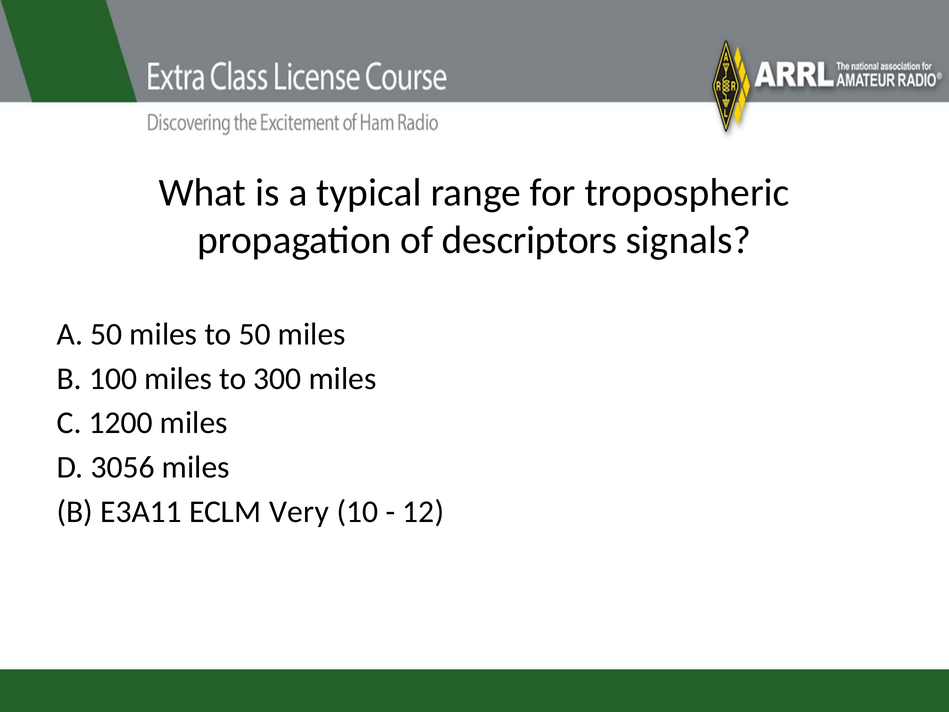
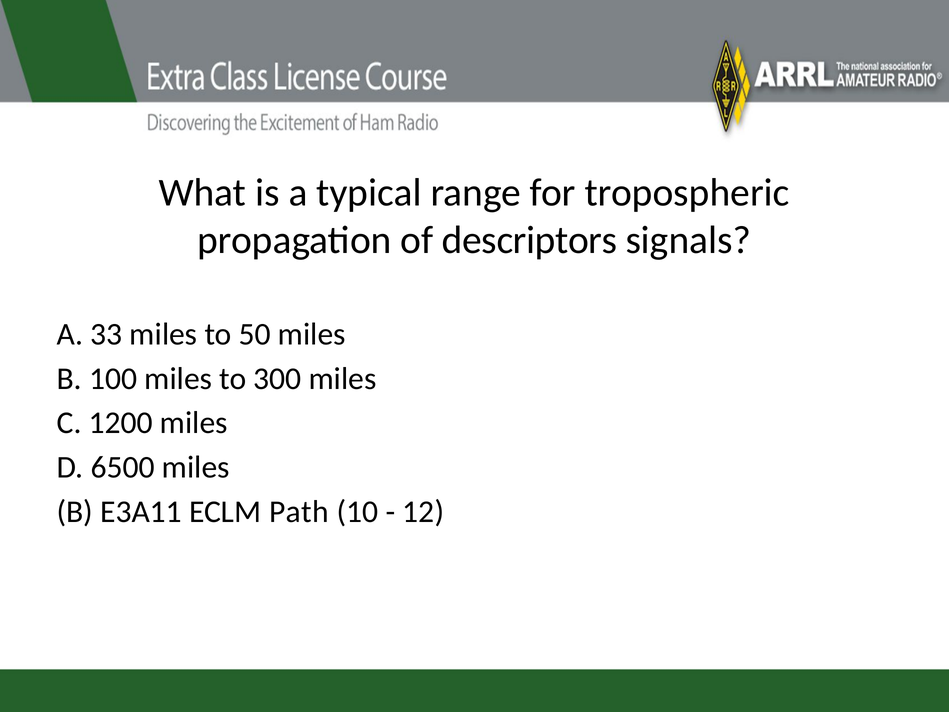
A 50: 50 -> 33
3056: 3056 -> 6500
Very: Very -> Path
